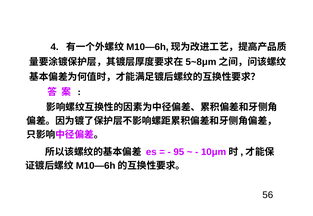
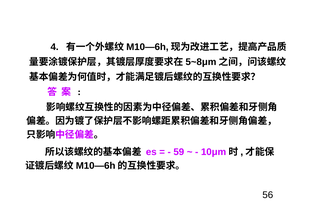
95: 95 -> 59
